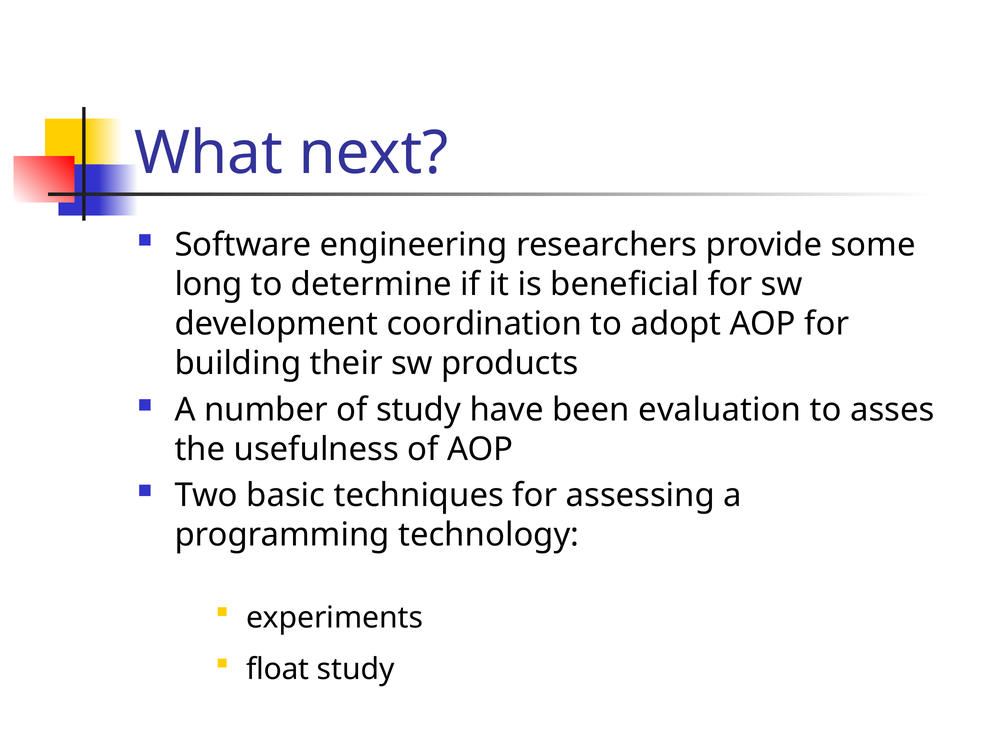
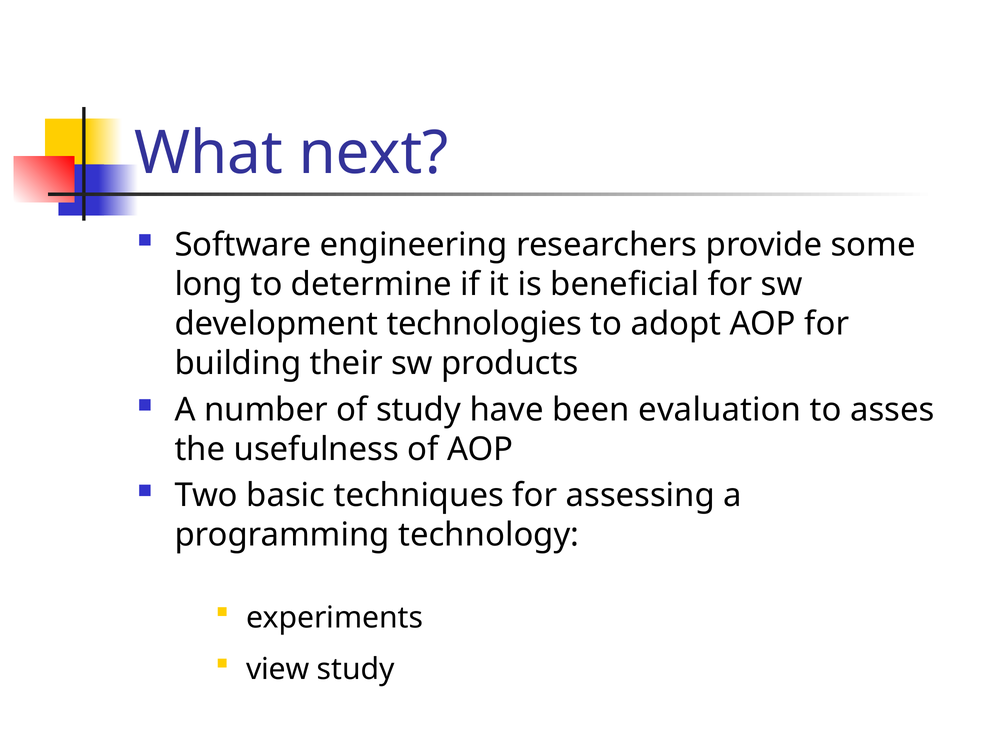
coordination: coordination -> technologies
float: float -> view
